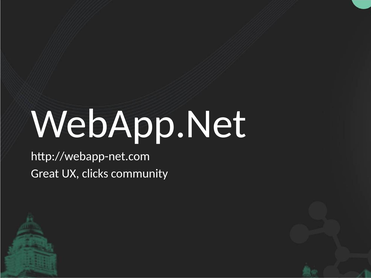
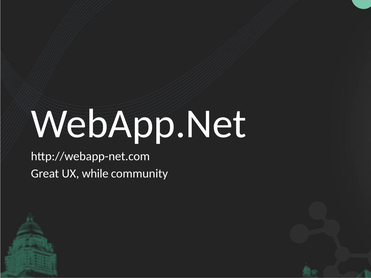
clicks: clicks -> while
